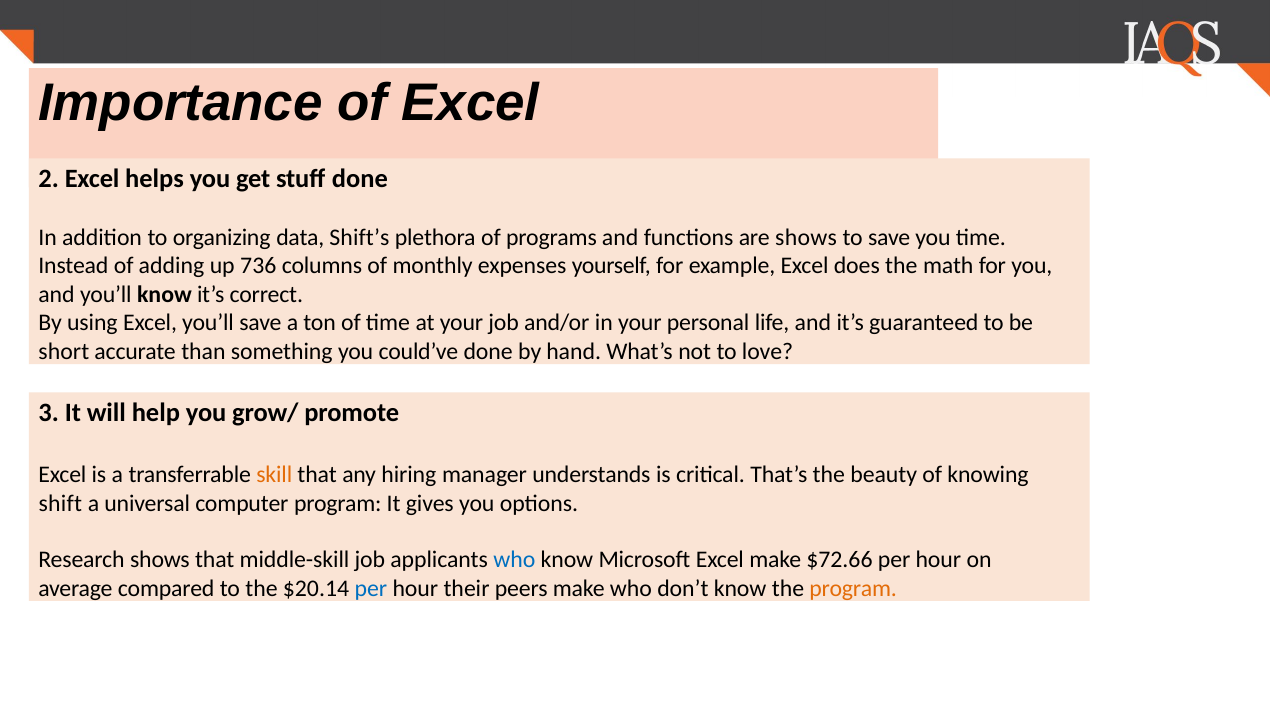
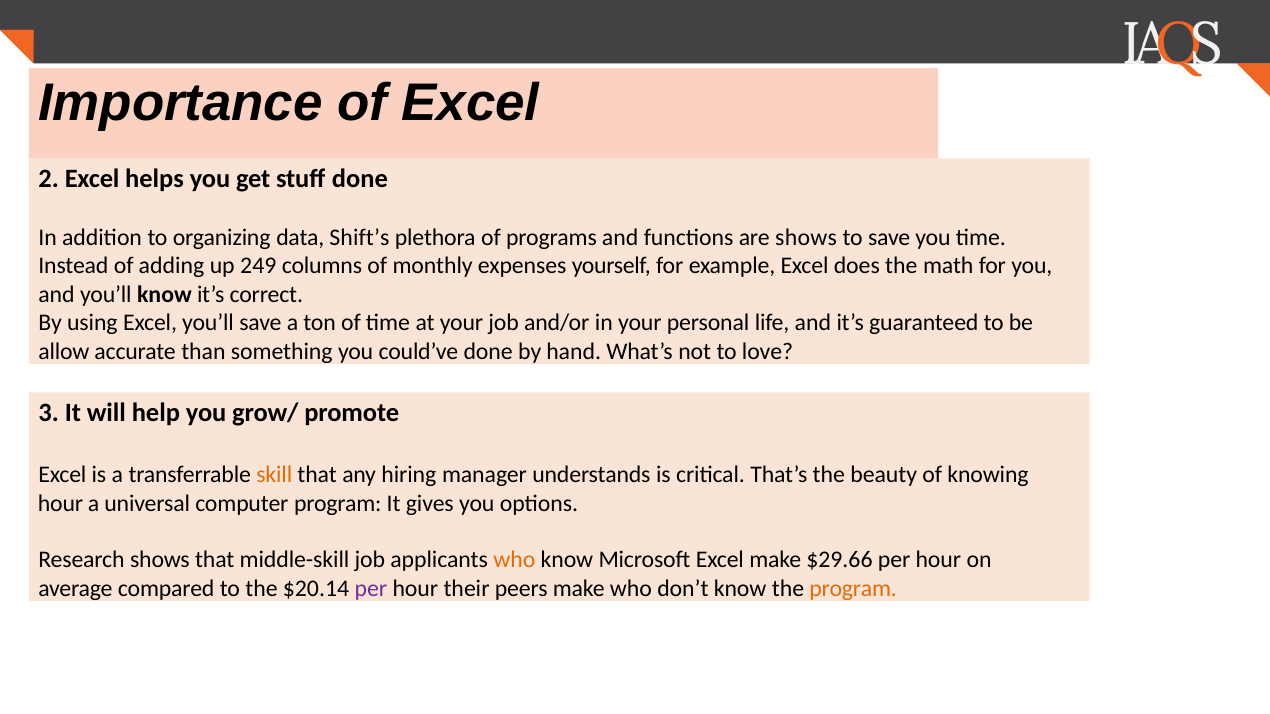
736: 736 -> 249
short: short -> allow
shift at (60, 503): shift -> hour
who at (514, 560) colour: blue -> orange
$72.66: $72.66 -> $29.66
per at (371, 589) colour: blue -> purple
